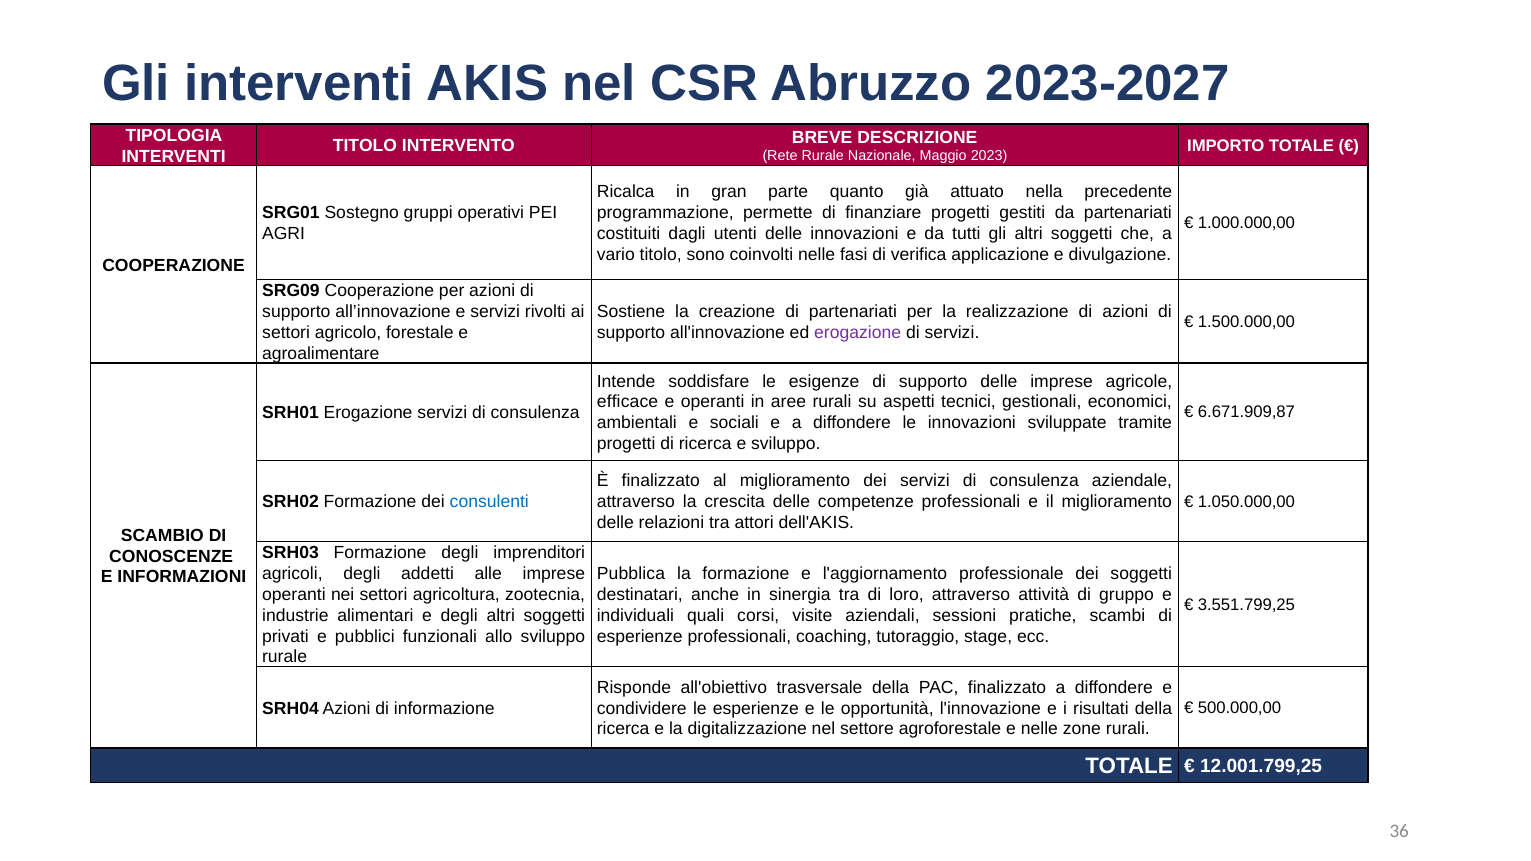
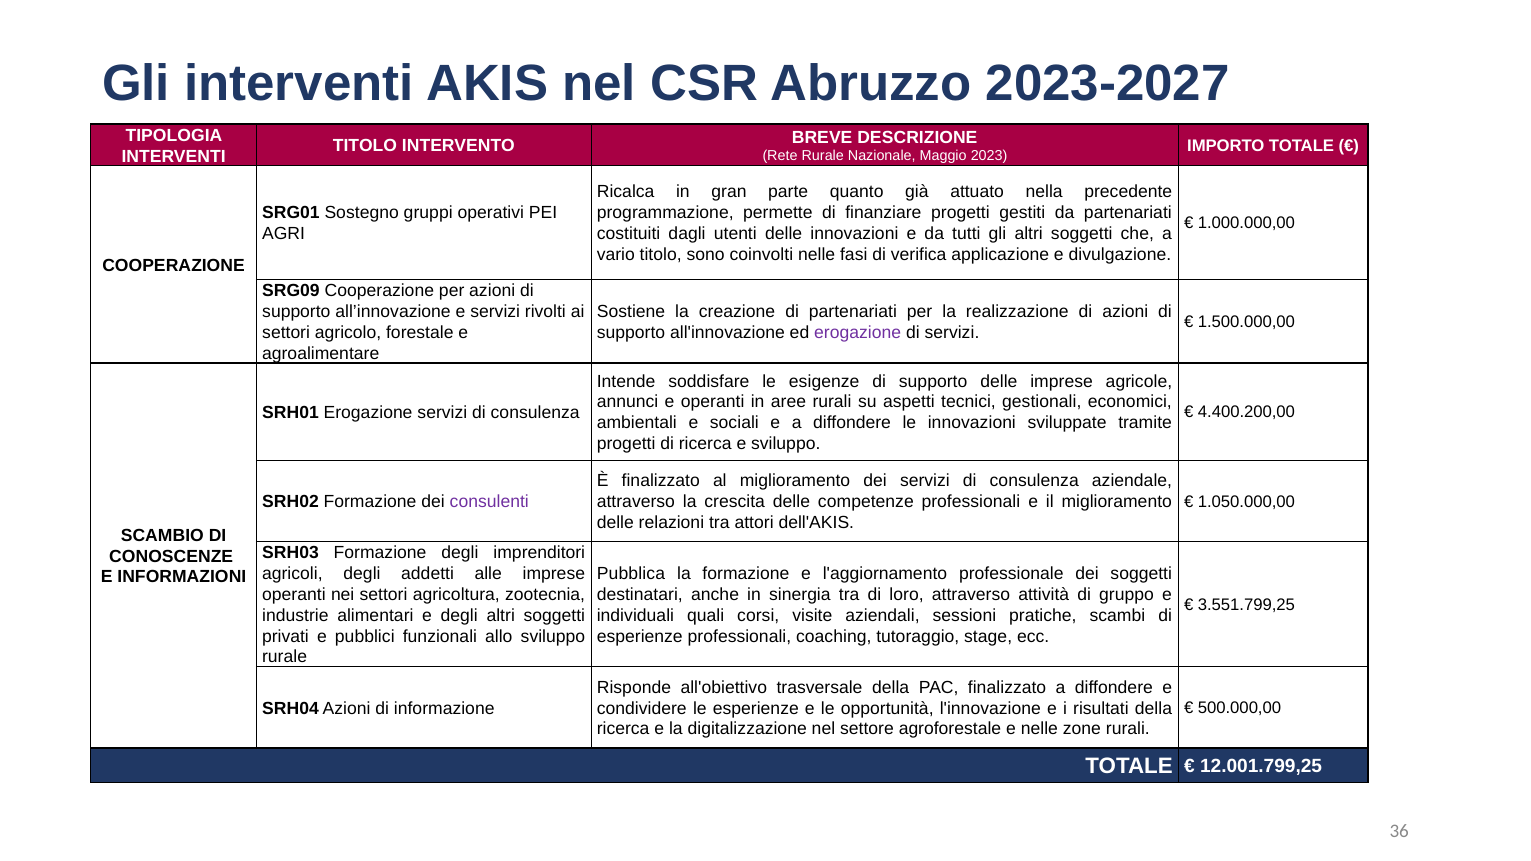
efficace: efficace -> annunci
6.671.909,87: 6.671.909,87 -> 4.400.200,00
consulenti colour: blue -> purple
